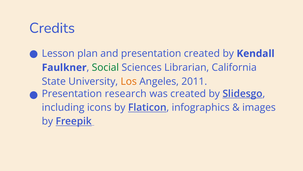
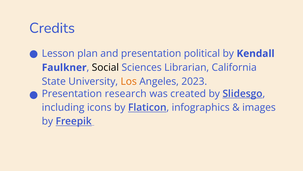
presentation created: created -> political
Social colour: green -> black
2011: 2011 -> 2023
